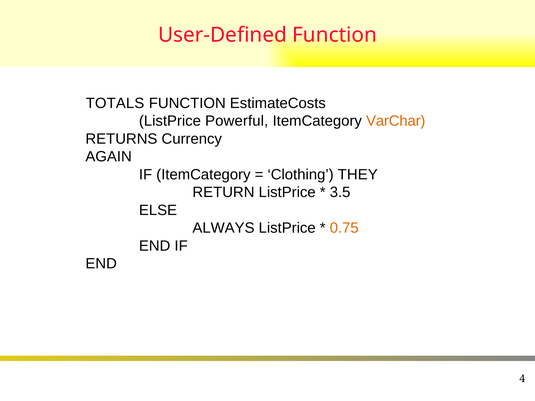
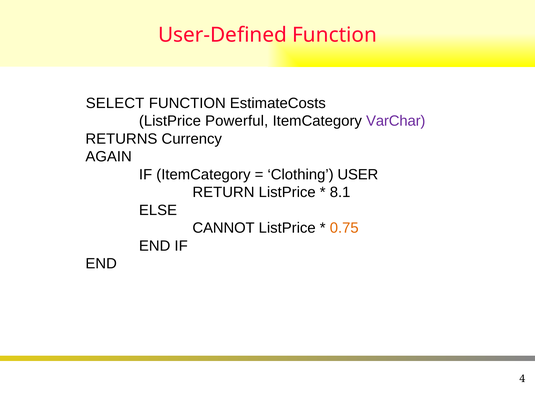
TOTALS: TOTALS -> SELECT
VarChar colour: orange -> purple
THEY: THEY -> USER
3.5: 3.5 -> 8.1
ALWAYS: ALWAYS -> CANNOT
